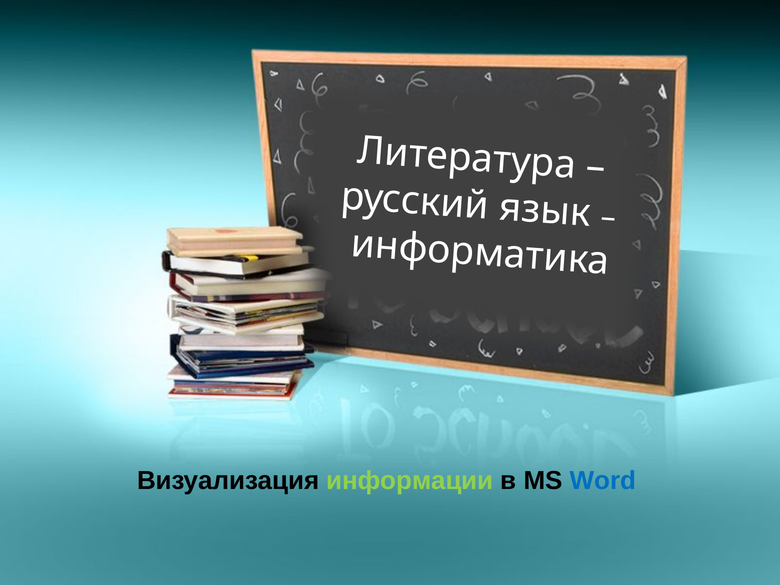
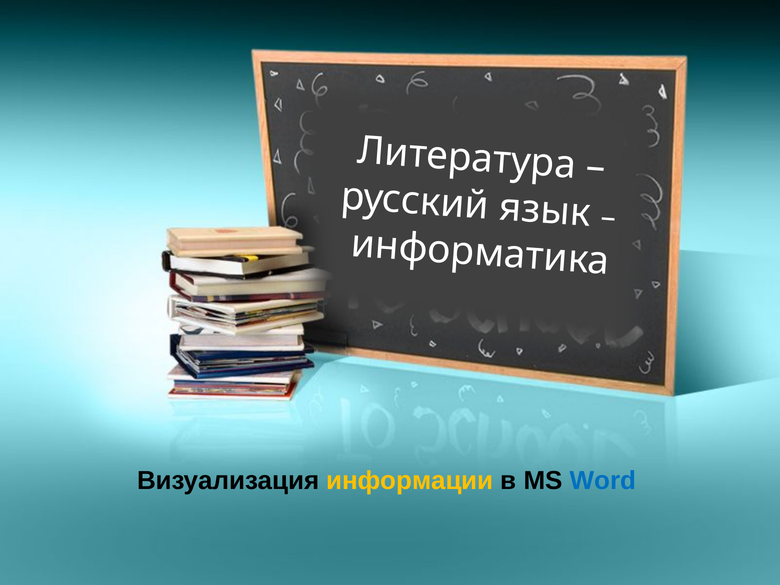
информации colour: light green -> yellow
